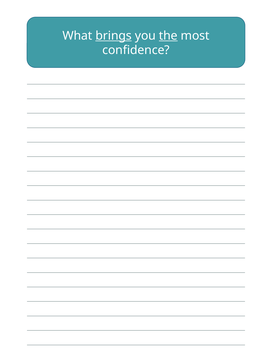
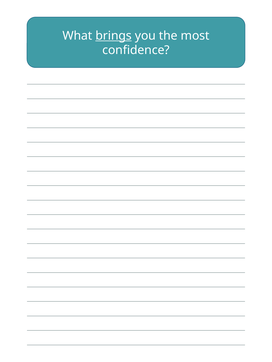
the underline: present -> none
